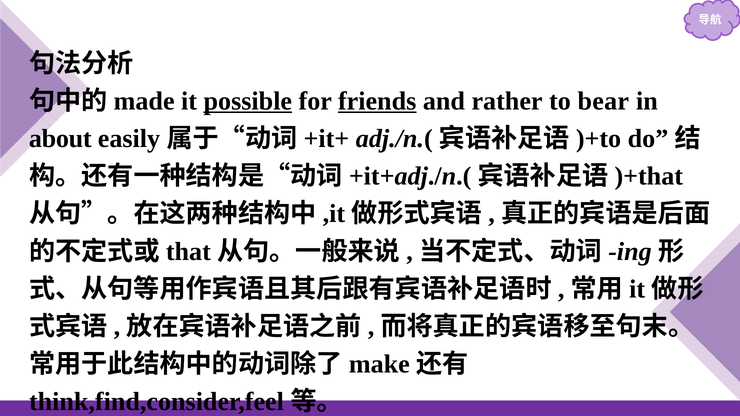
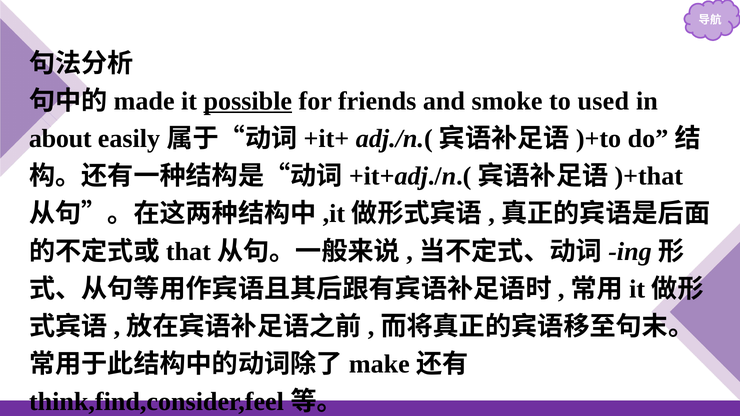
friends underline: present -> none
rather: rather -> smoke
bear: bear -> used
